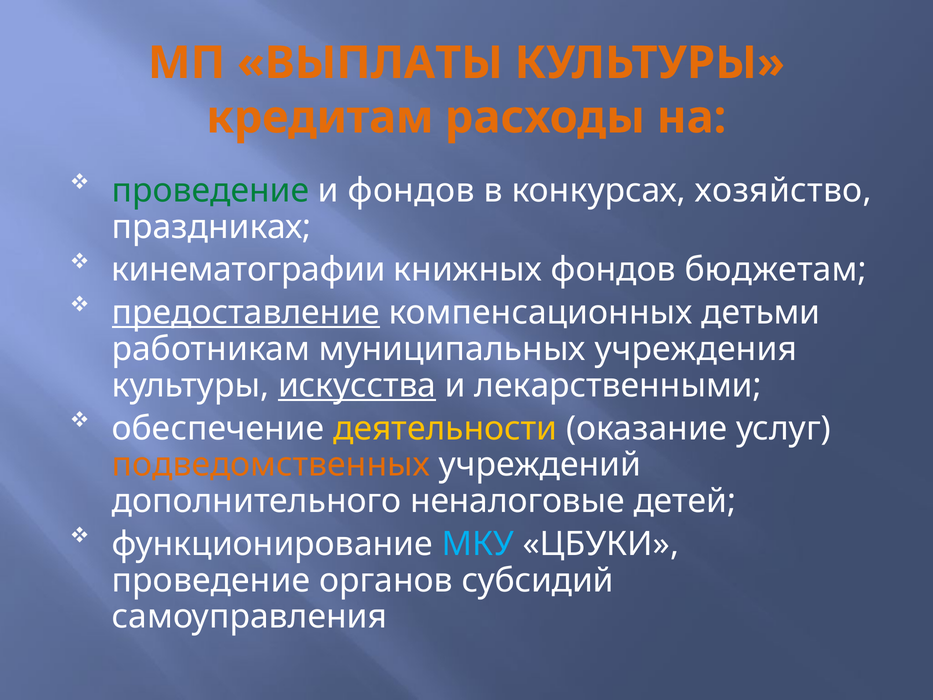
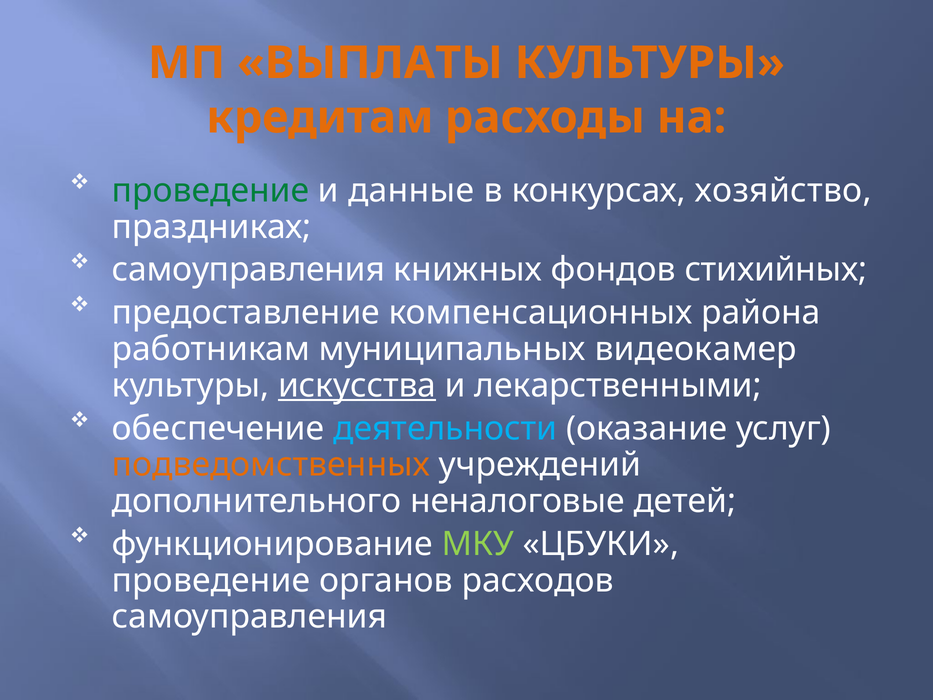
и фондов: фондов -> данные
кинематографии at (248, 270): кинематографии -> самоуправления
бюджетам: бюджетам -> стихийных
предоставление underline: present -> none
детьми: детьми -> района
учреждения: учреждения -> видеокамер
деятельности colour: yellow -> light blue
МКУ colour: light blue -> light green
субсидий: субсидий -> расходов
